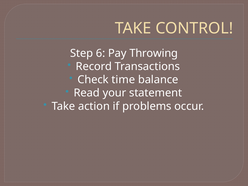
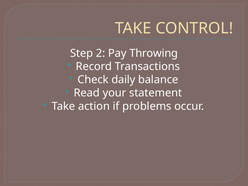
6: 6 -> 2
time: time -> daily
